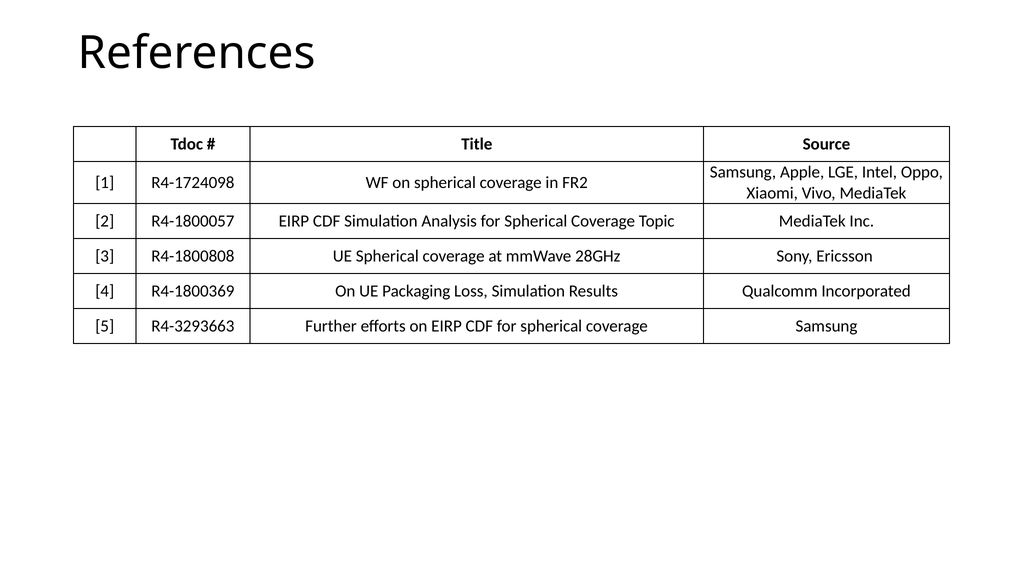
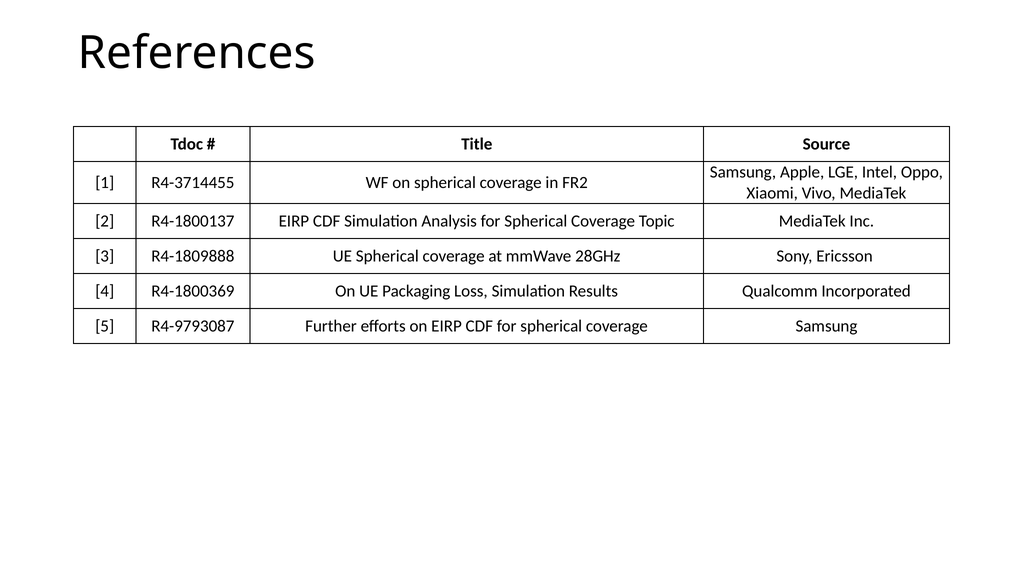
R4-1724098: R4-1724098 -> R4-3714455
R4-1800057: R4-1800057 -> R4-1800137
R4-1800808: R4-1800808 -> R4-1809888
R4-3293663: R4-3293663 -> R4-9793087
